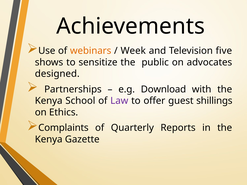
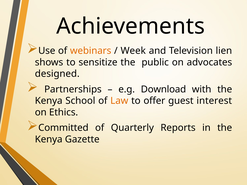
five: five -> lien
Law colour: purple -> orange
shillings: shillings -> interest
Complaints: Complaints -> Committed
